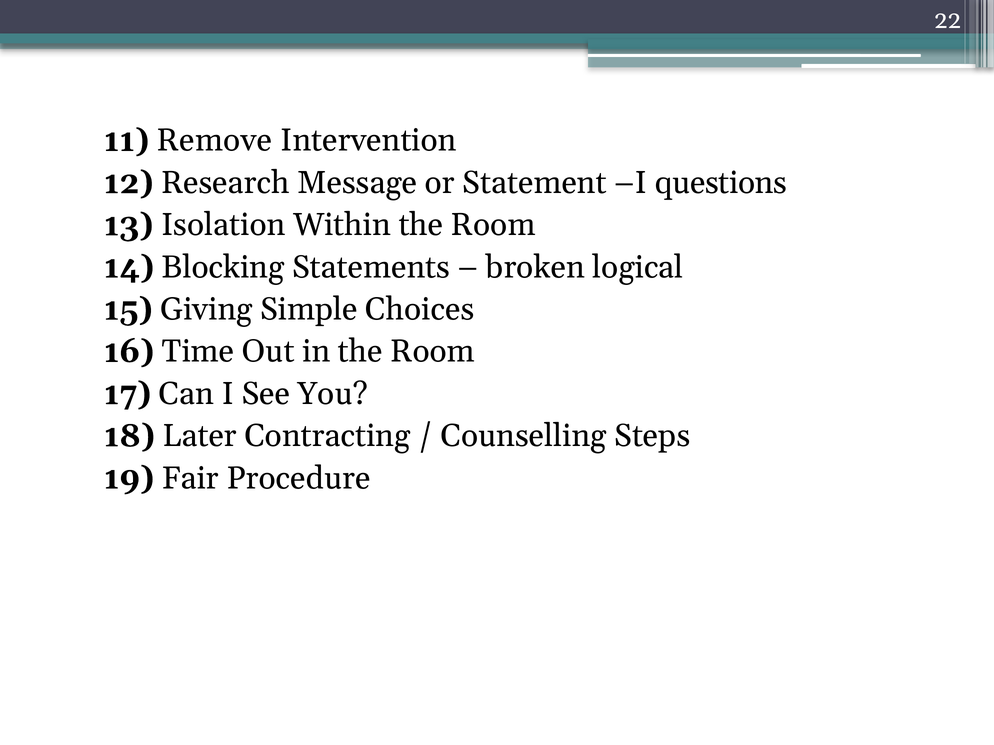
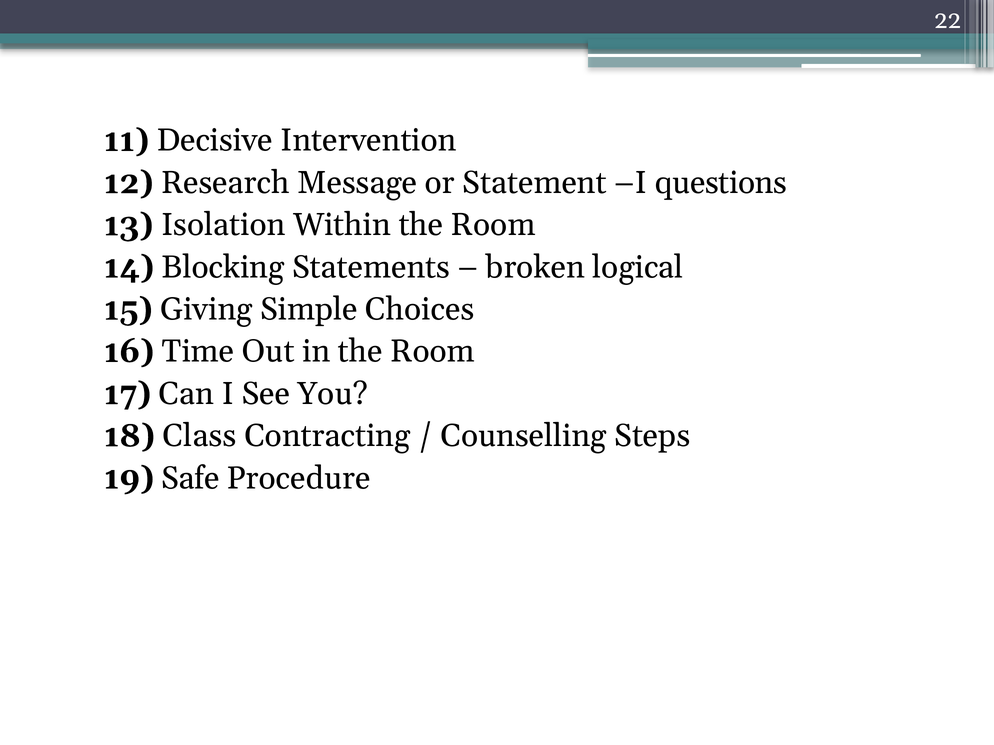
Remove: Remove -> Decisive
Later: Later -> Class
Fair: Fair -> Safe
